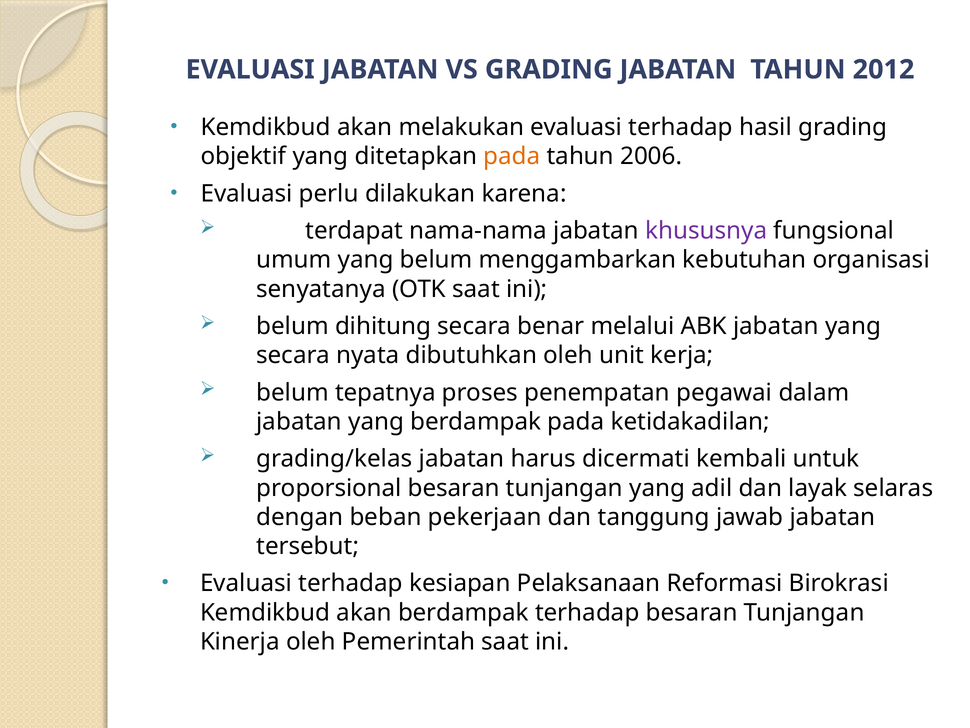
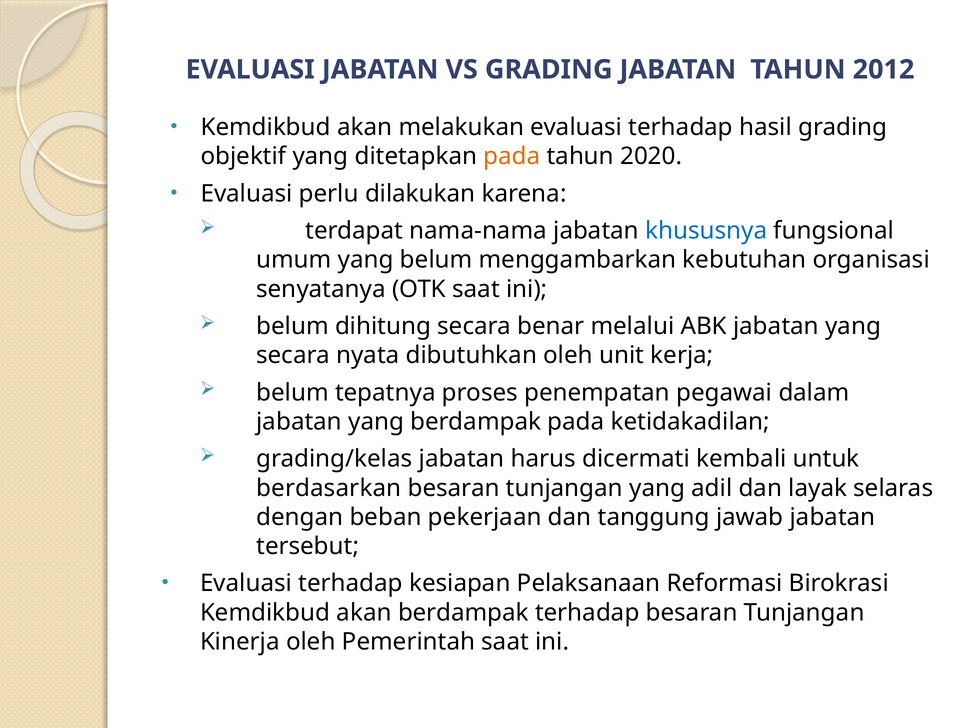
2006: 2006 -> 2020
khususnya colour: purple -> blue
proporsional: proporsional -> berdasarkan
